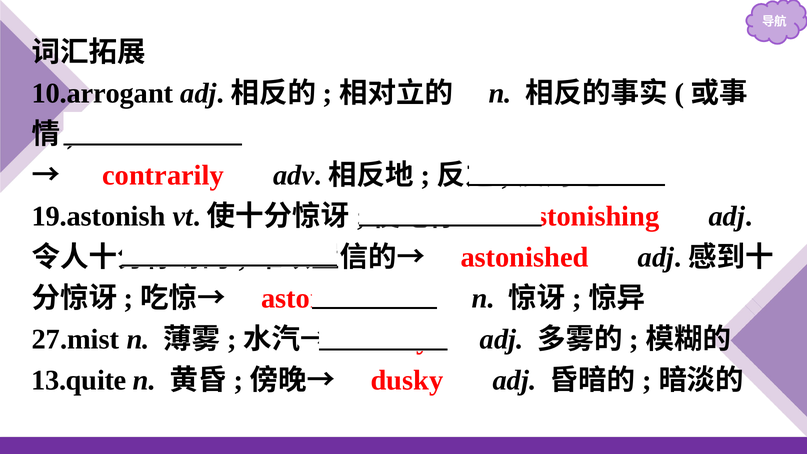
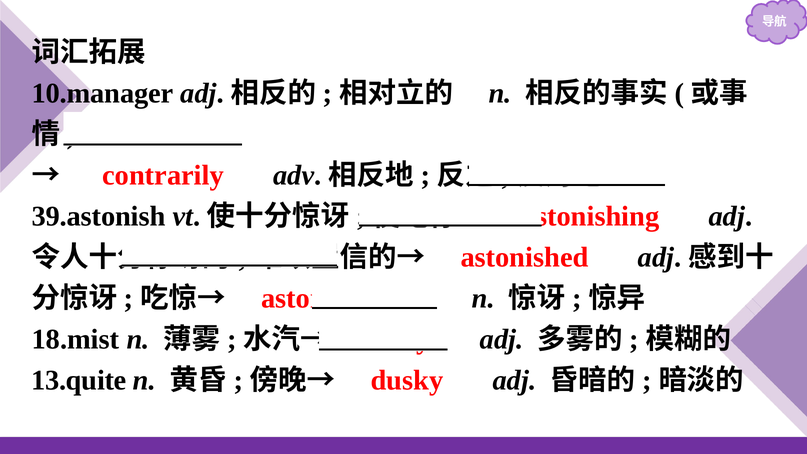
10.arrogant: 10.arrogant -> 10.manager
19.astonish: 19.astonish -> 39.astonish
27.mist: 27.mist -> 18.mist
